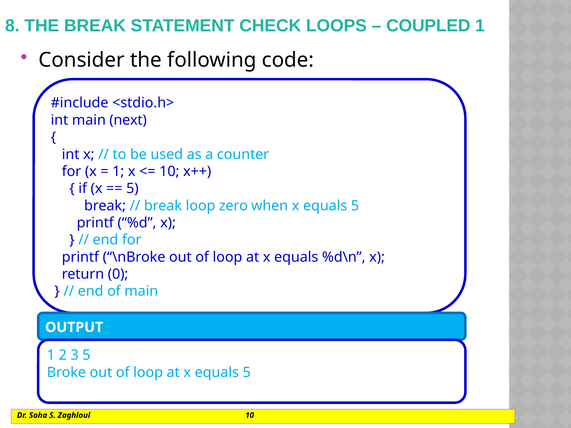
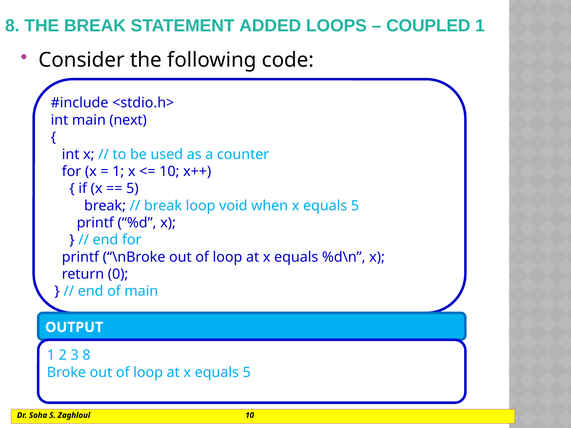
CHECK: CHECK -> ADDED
zero: zero -> void
3 5: 5 -> 8
